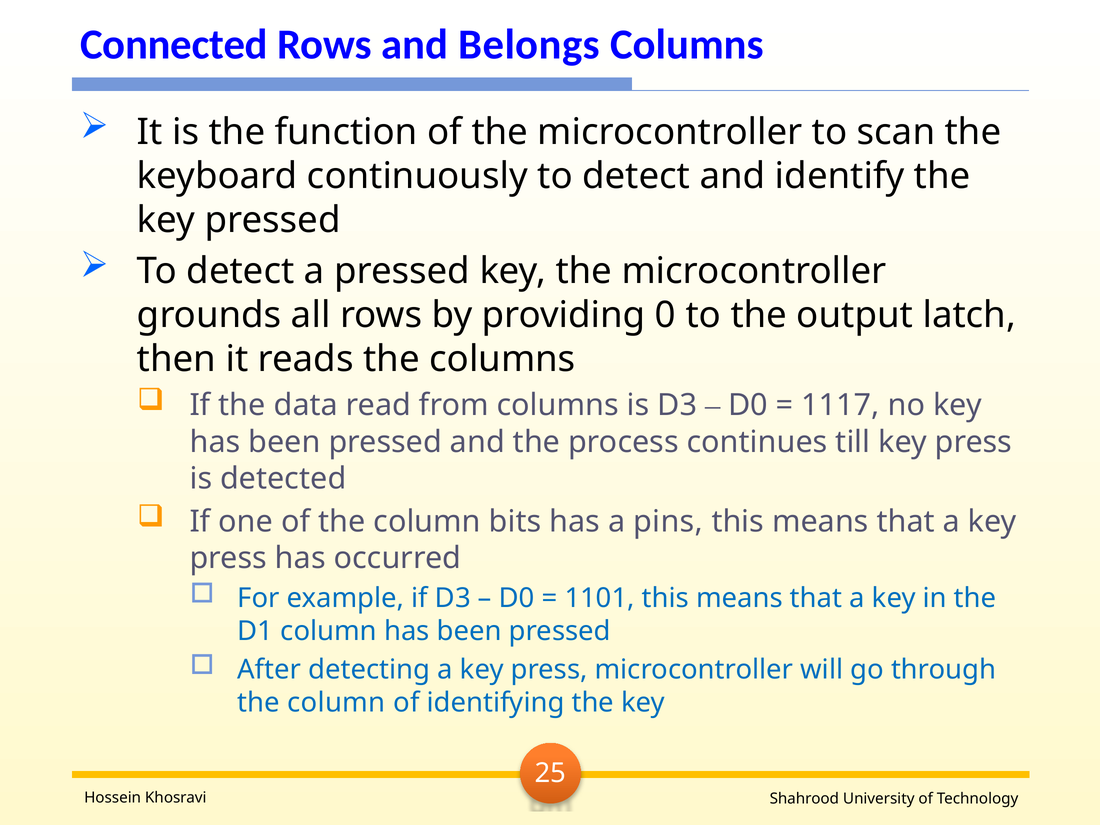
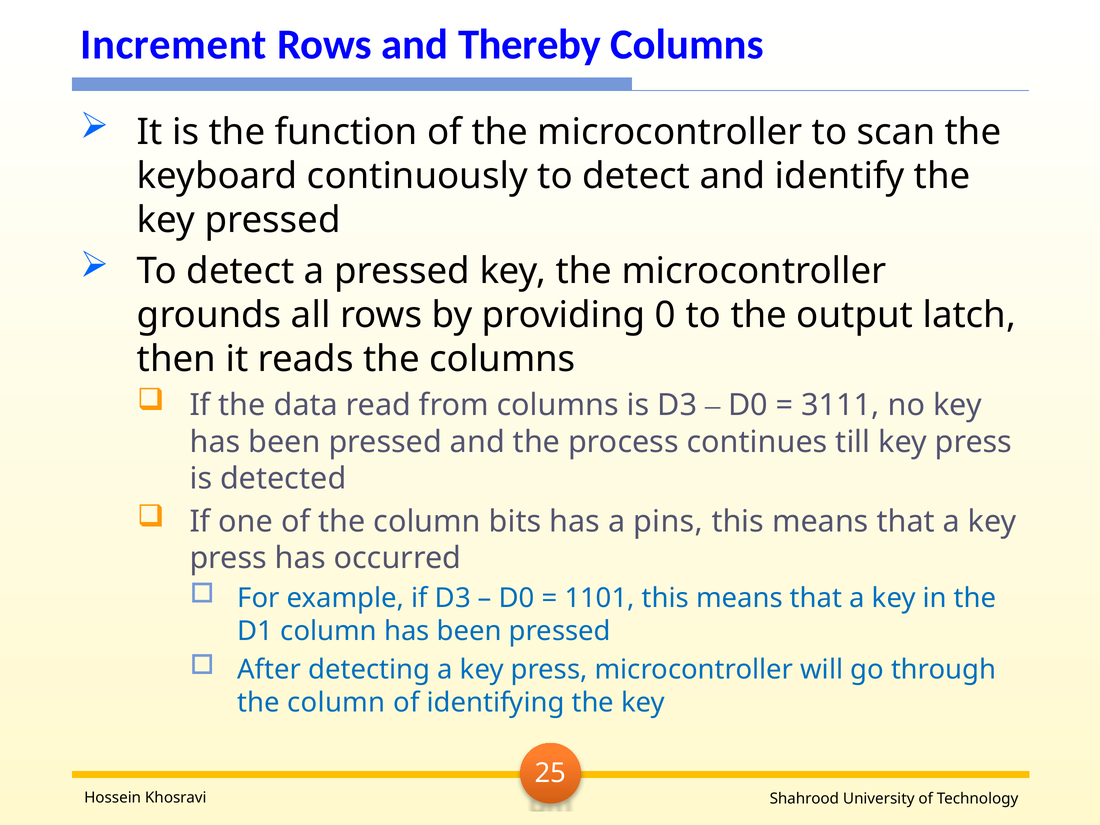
Connected: Connected -> Increment
Belongs: Belongs -> Thereby
1117: 1117 -> 3111
